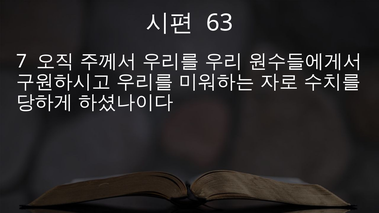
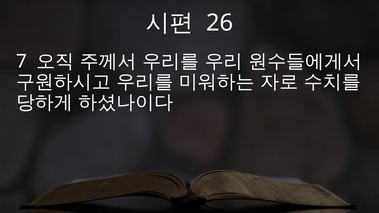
63: 63 -> 26
